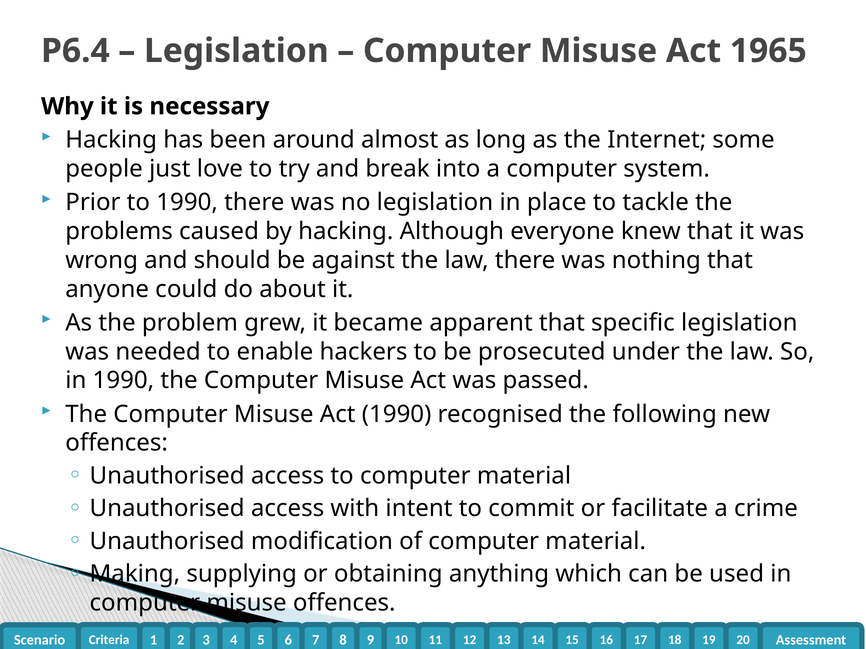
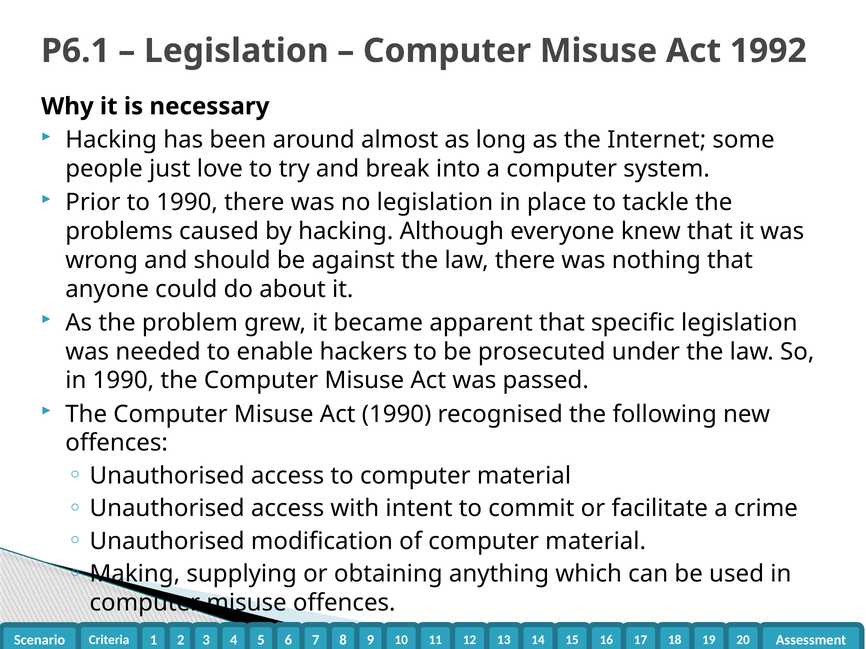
P6.4: P6.4 -> P6.1
1965: 1965 -> 1992
